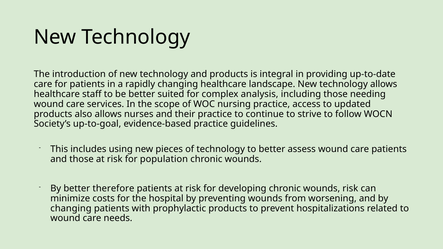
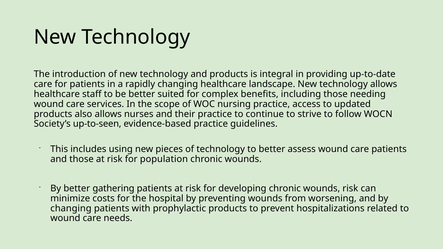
analysis: analysis -> benefits
up-to-goal: up-to-goal -> up-to-seen
therefore: therefore -> gathering
